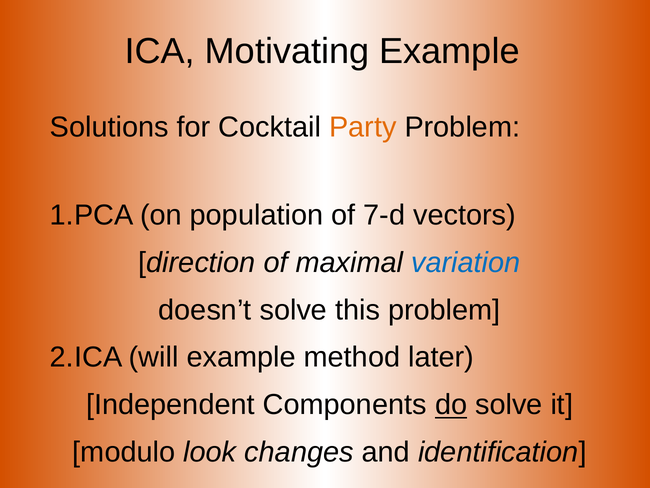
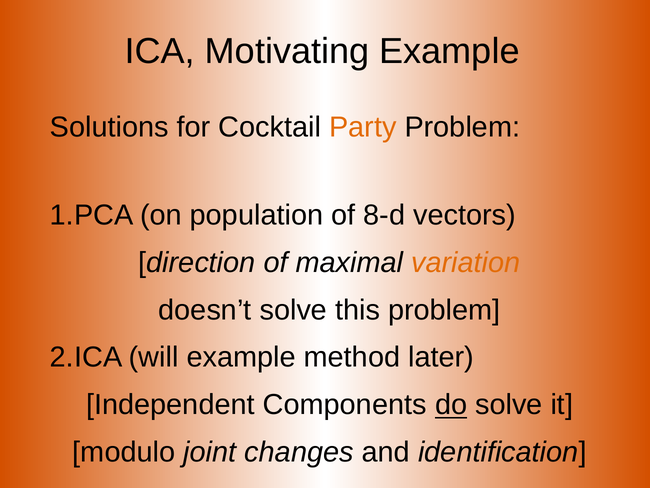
7-d: 7-d -> 8-d
variation colour: blue -> orange
look: look -> joint
